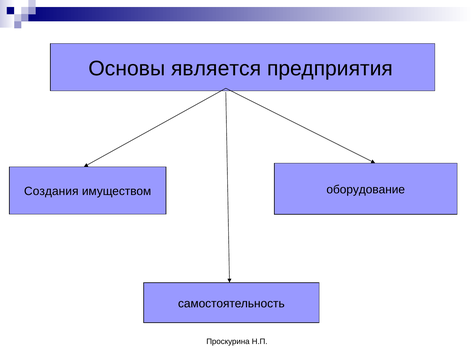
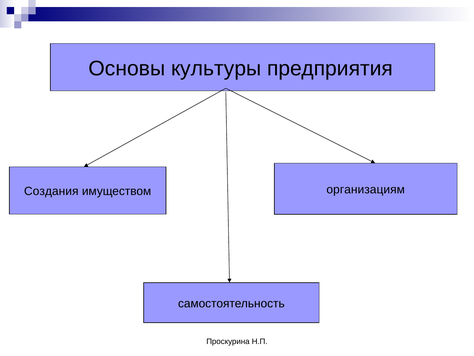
является: является -> культуры
оборудование: оборудование -> организациям
